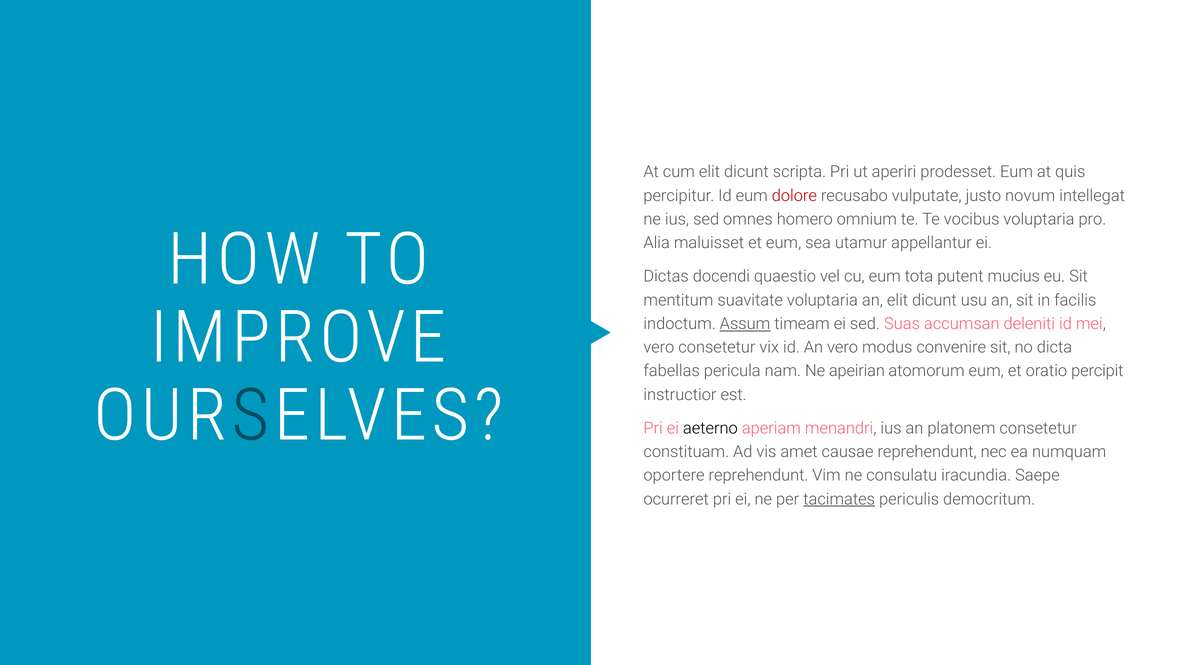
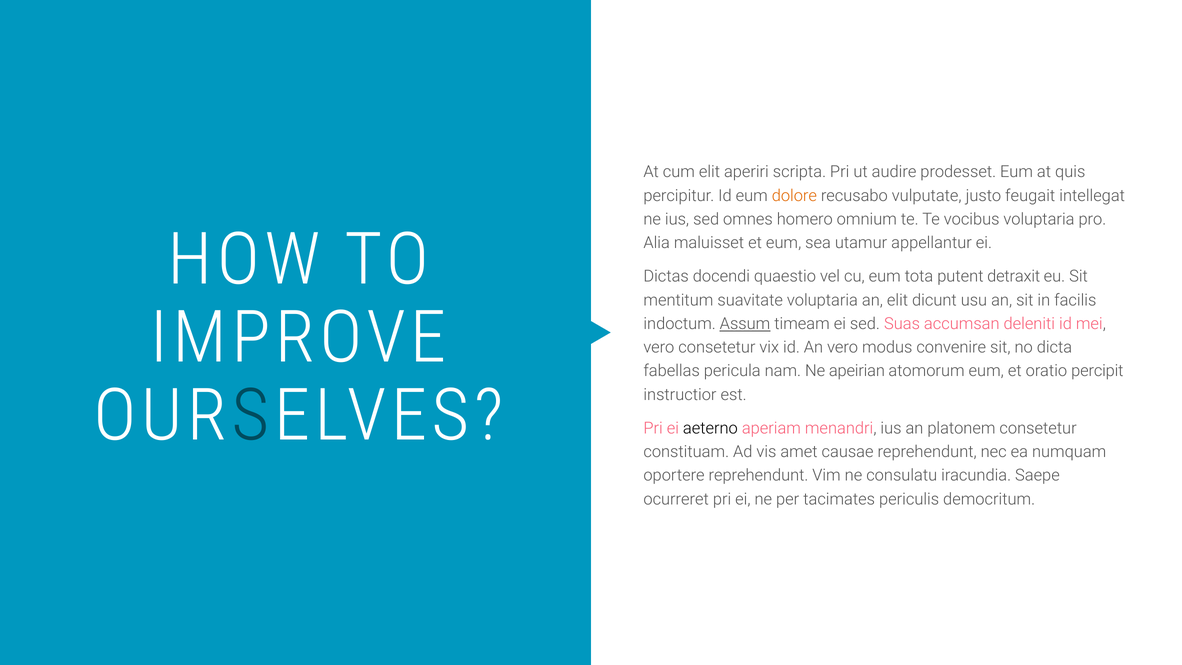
cum elit dicunt: dicunt -> aperiri
aperiri: aperiri -> audire
dolore colour: red -> orange
novum: novum -> feugait
mucius: mucius -> detraxit
tacimates underline: present -> none
